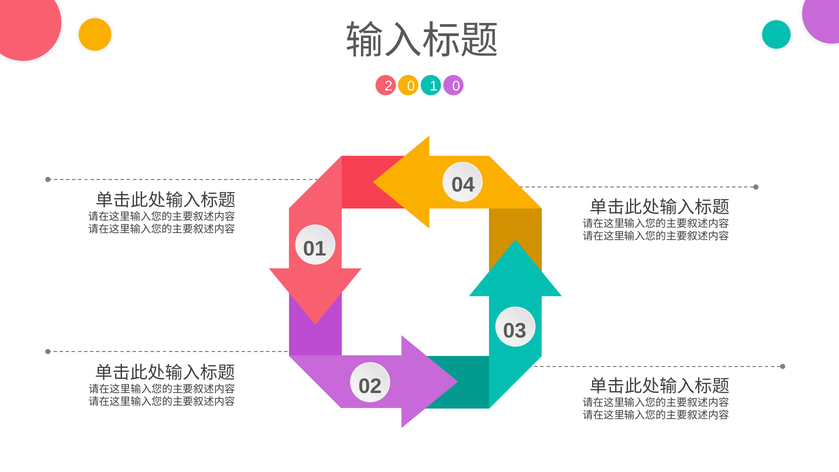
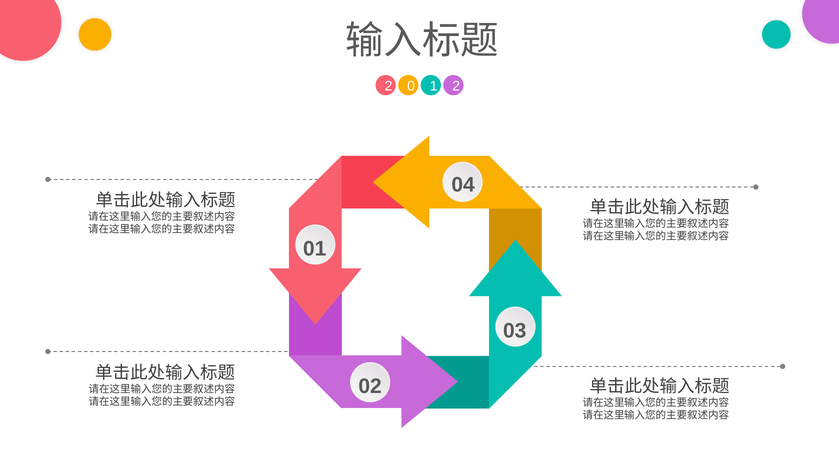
1 0: 0 -> 2
